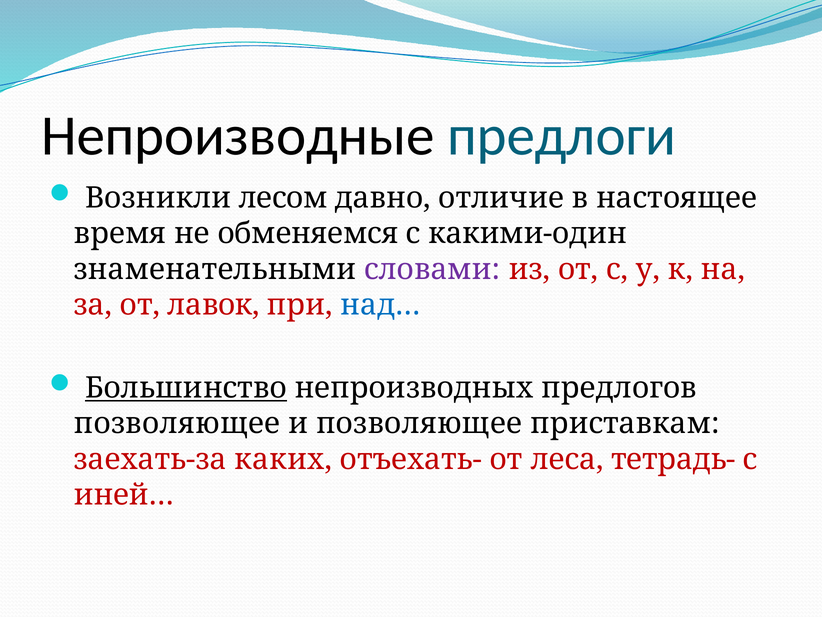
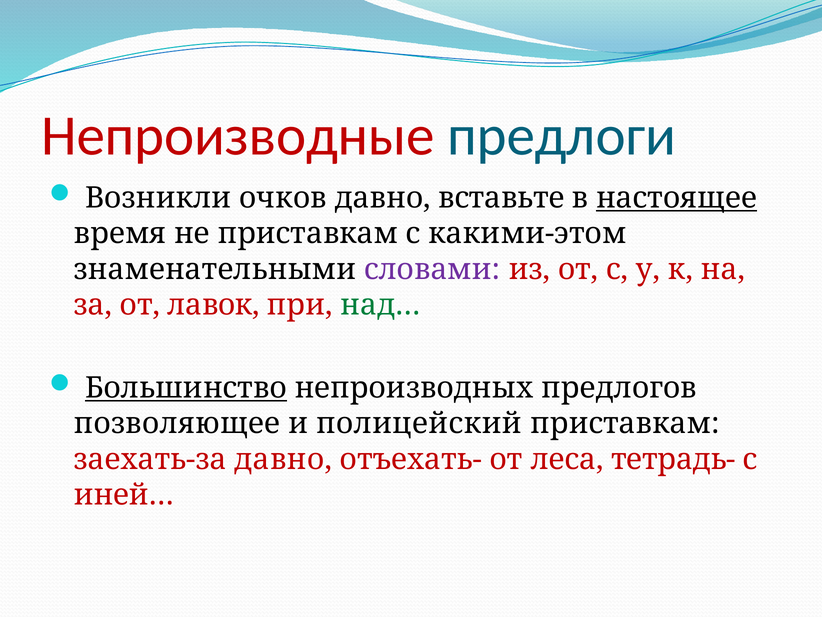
Непроизводные colour: black -> red
лесом: лесом -> очков
отличие: отличие -> вставьте
настоящее underline: none -> present
не обменяемся: обменяемся -> приставкам
какими-один: какими-один -> какими-этом
над… colour: blue -> green
и позволяющее: позволяющее -> полицейский
заехать-за каких: каких -> давно
